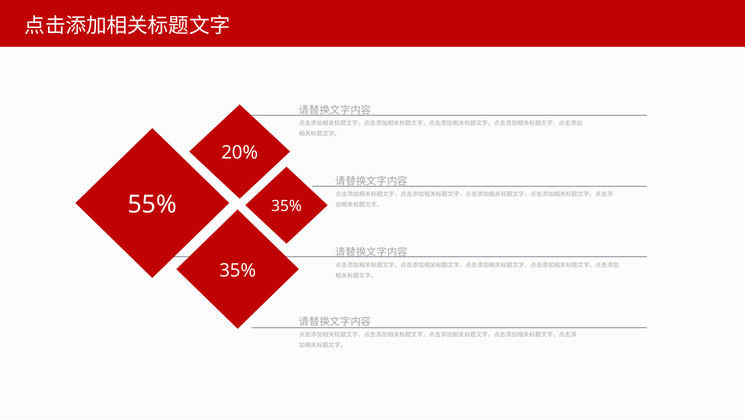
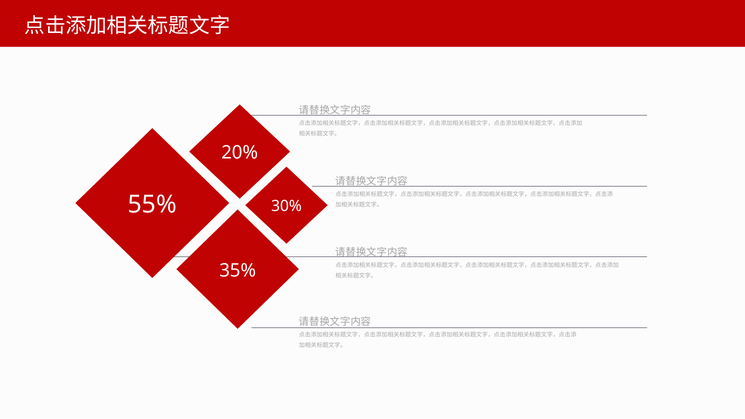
55% 35%: 35% -> 30%
